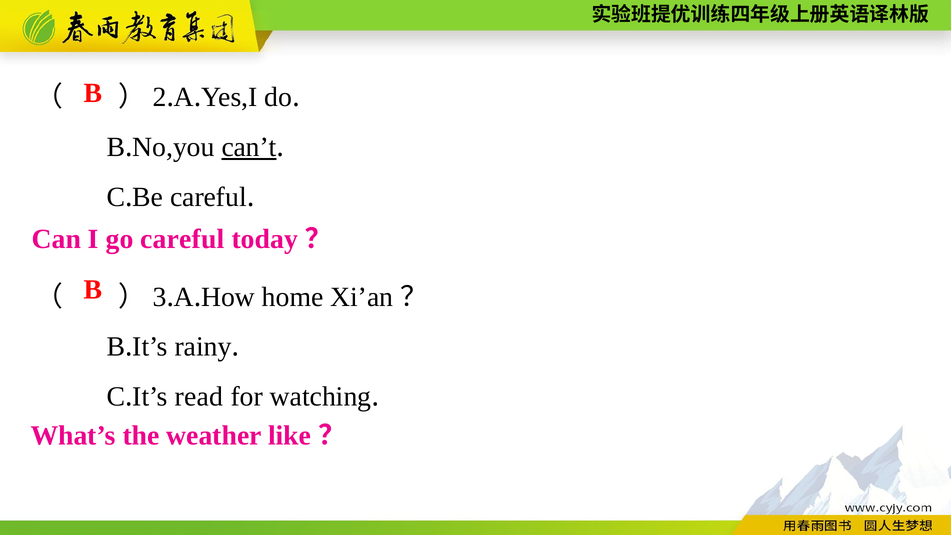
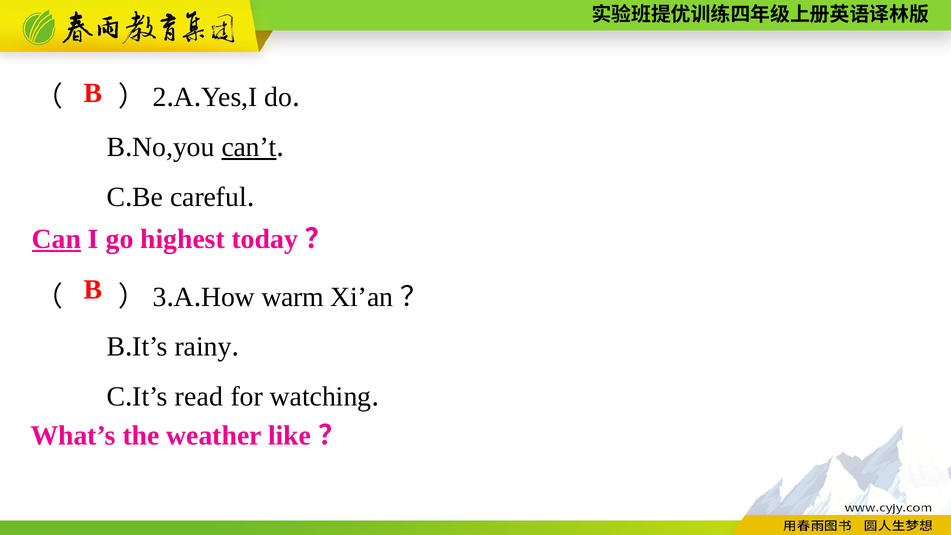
Can underline: none -> present
go careful: careful -> highest
home: home -> warm
